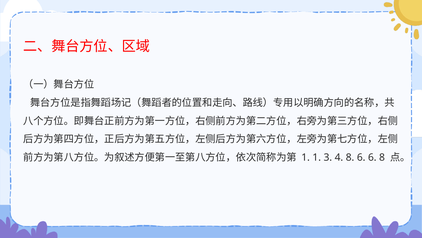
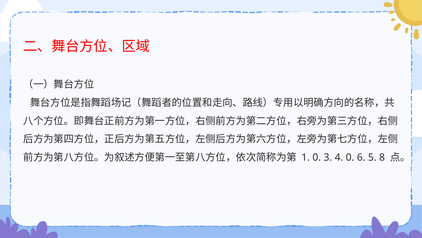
1 1: 1 -> 0
4 8: 8 -> 0
6 6: 6 -> 5
